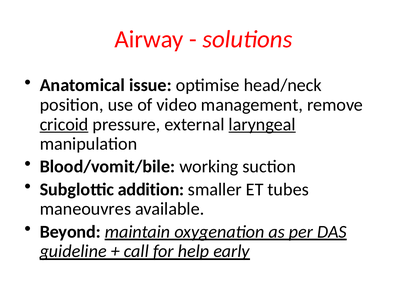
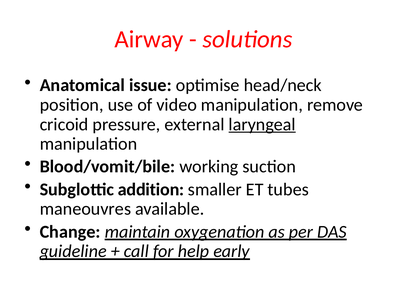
video management: management -> manipulation
cricoid underline: present -> none
Beyond: Beyond -> Change
